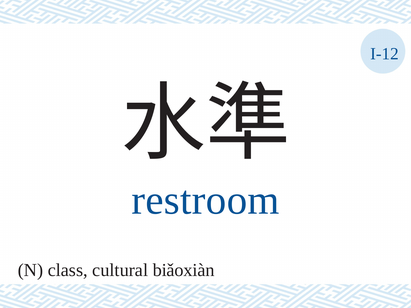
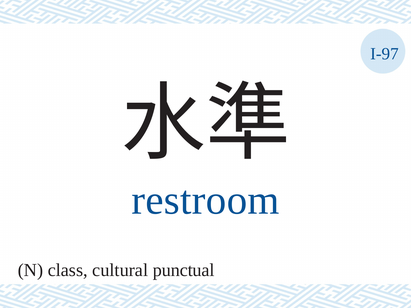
I-12: I-12 -> I-97
biǎoxiàn: biǎoxiàn -> punctual
